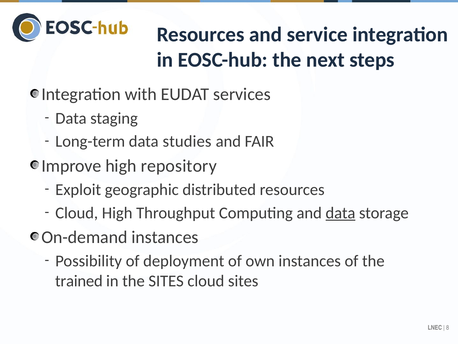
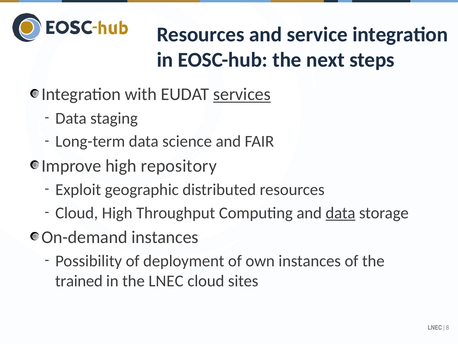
services underline: none -> present
studies: studies -> science
the SITES: SITES -> LNEC
